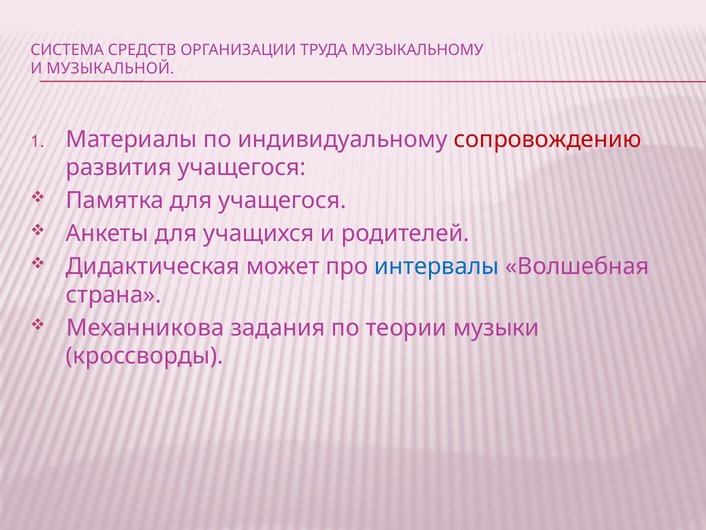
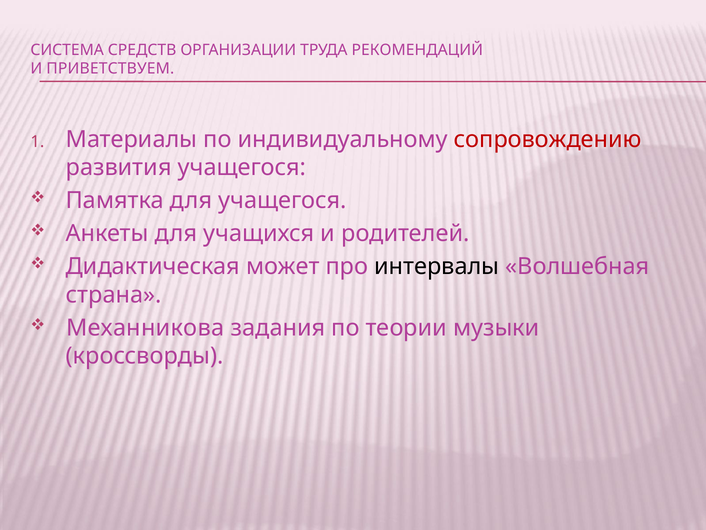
МУЗЫКАЛЬНОМУ: МУЗЫКАЛЬНОМУ -> РЕКОМЕНДАЦИЙ
МУЗЫКАЛЬНОЙ: МУЗЫКАЛЬНОЙ -> ПРИВЕТСТВУЕМ
интервалы colour: blue -> black
